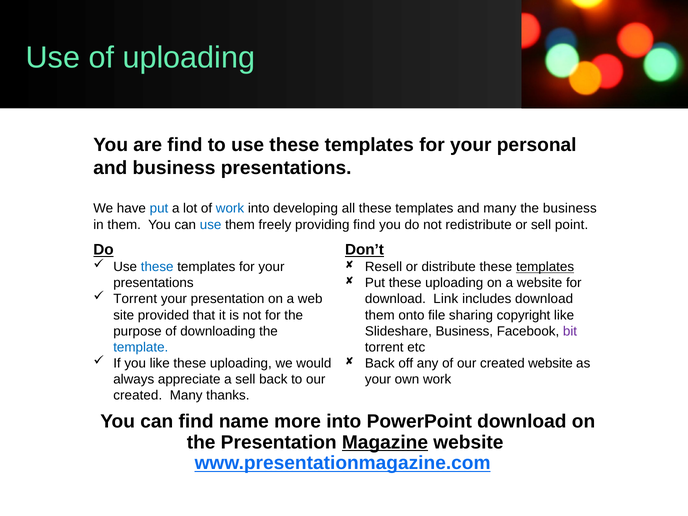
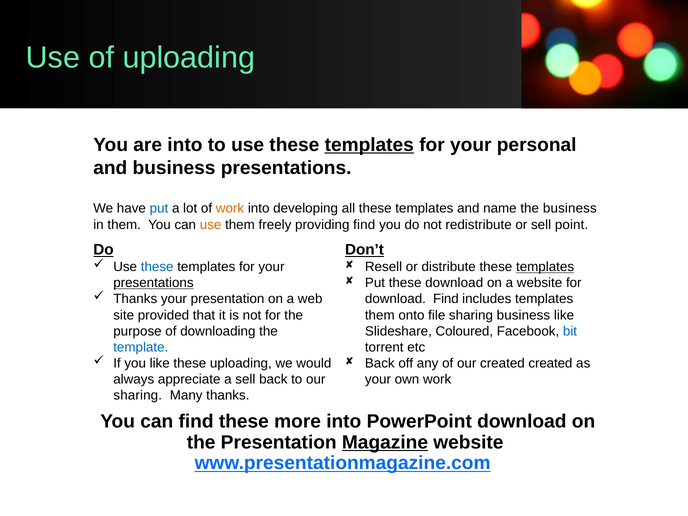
are find: find -> into
templates at (369, 145) underline: none -> present
work at (230, 209) colour: blue -> orange
and many: many -> name
use at (211, 225) colour: blue -> orange
Put these uploading: uploading -> download
presentations at (153, 283) underline: none -> present
Torrent at (135, 299): Torrent -> Thanks
download Link: Link -> Find
includes download: download -> templates
sharing copyright: copyright -> business
Slideshare Business: Business -> Coloured
bit colour: purple -> blue
created website: website -> created
created at (138, 395): created -> sharing
find name: name -> these
